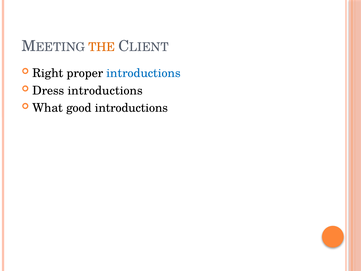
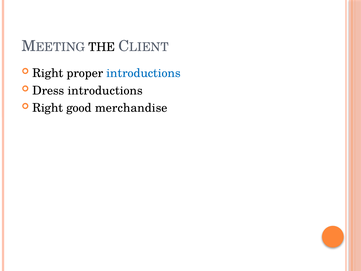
THE colour: orange -> black
What at (48, 108): What -> Right
good introductions: introductions -> merchandise
